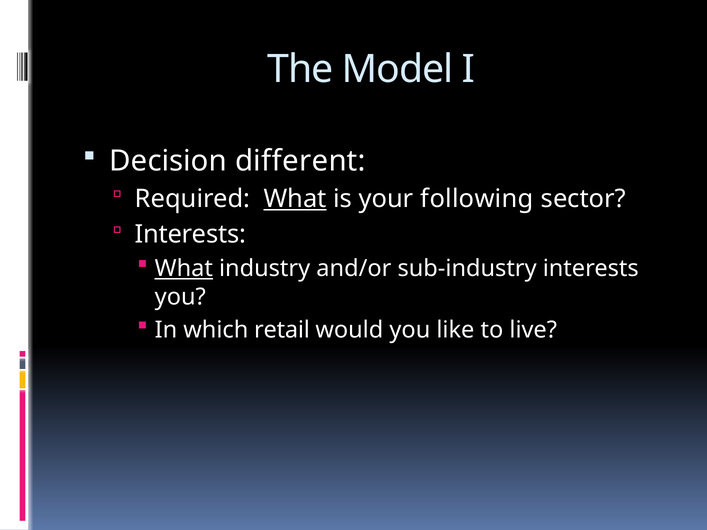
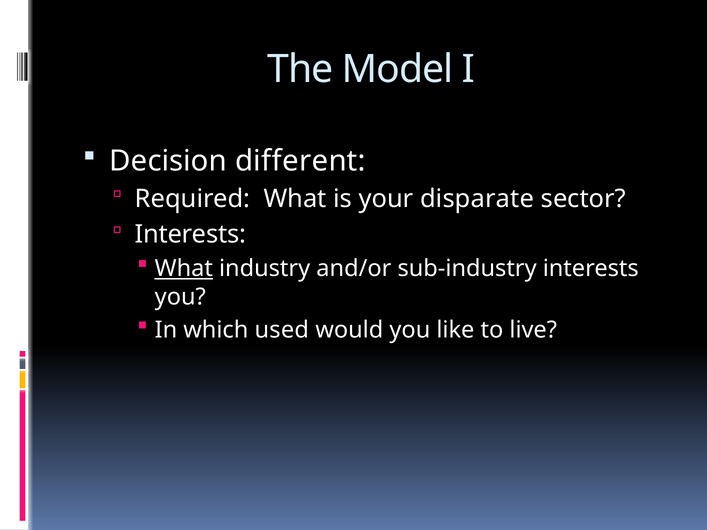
What at (295, 199) underline: present -> none
following: following -> disparate
retail: retail -> used
